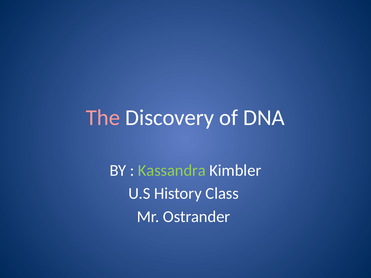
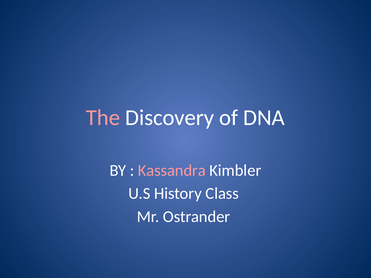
Kassandra colour: light green -> pink
